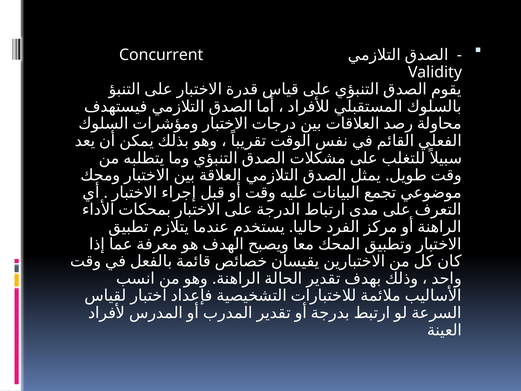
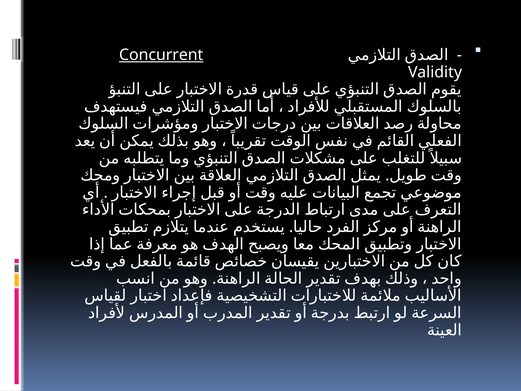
Concurrent underline: none -> present
